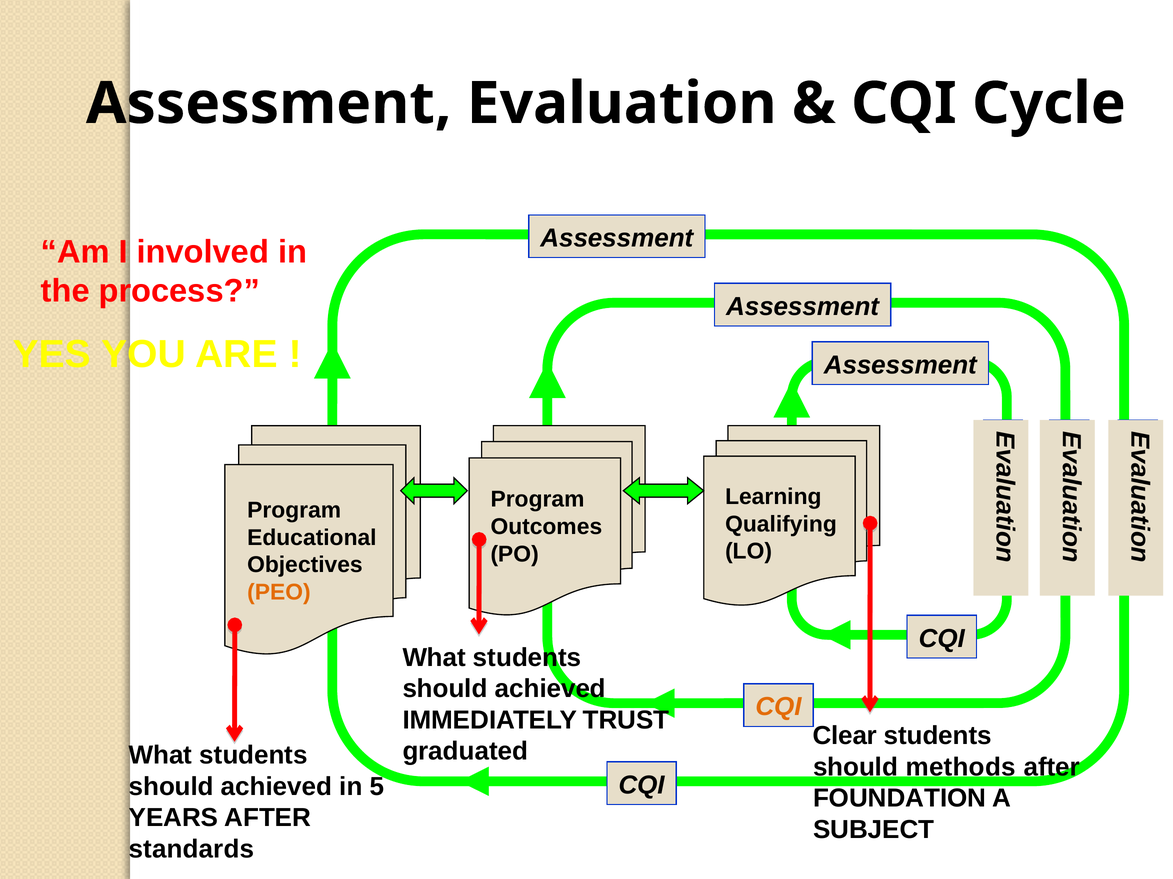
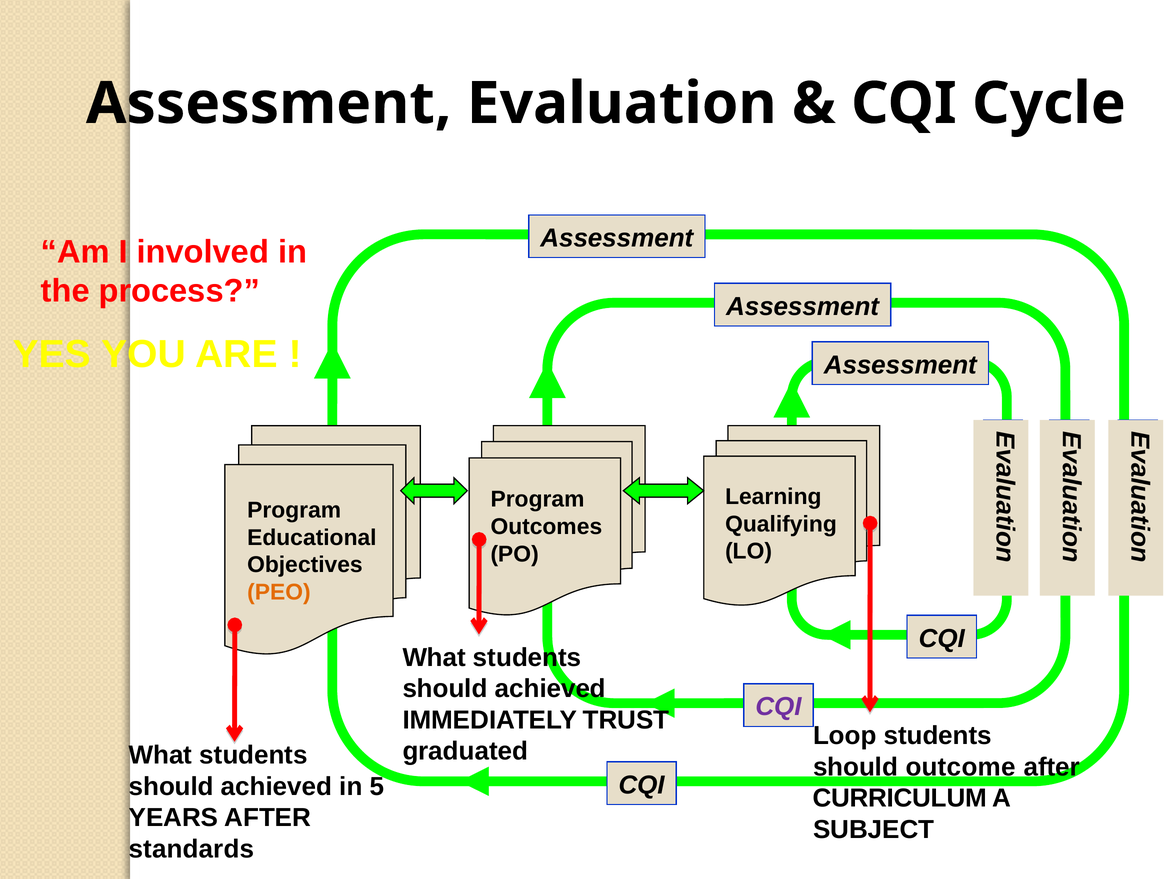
CQI at (778, 707) colour: orange -> purple
Clear: Clear -> Loop
methods: methods -> outcome
FOUNDATION: FOUNDATION -> CURRICULUM
